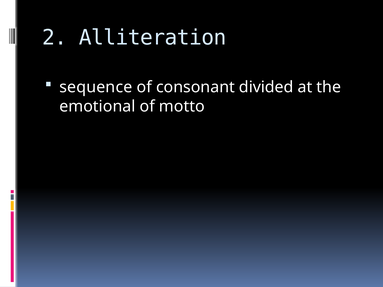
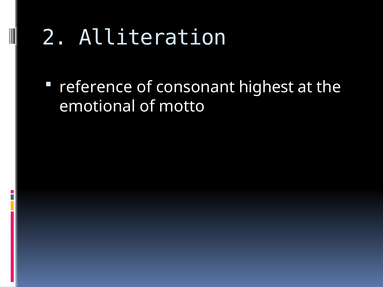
sequence: sequence -> reference
divided: divided -> highest
